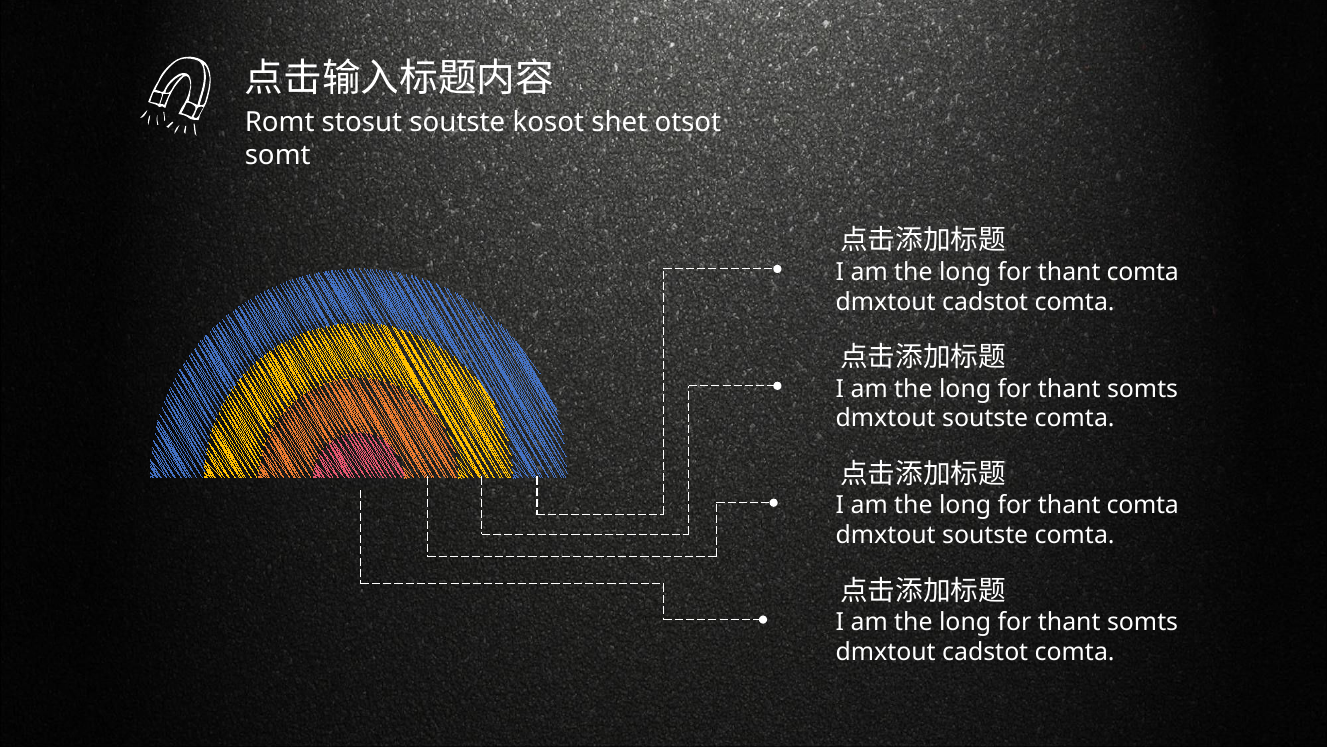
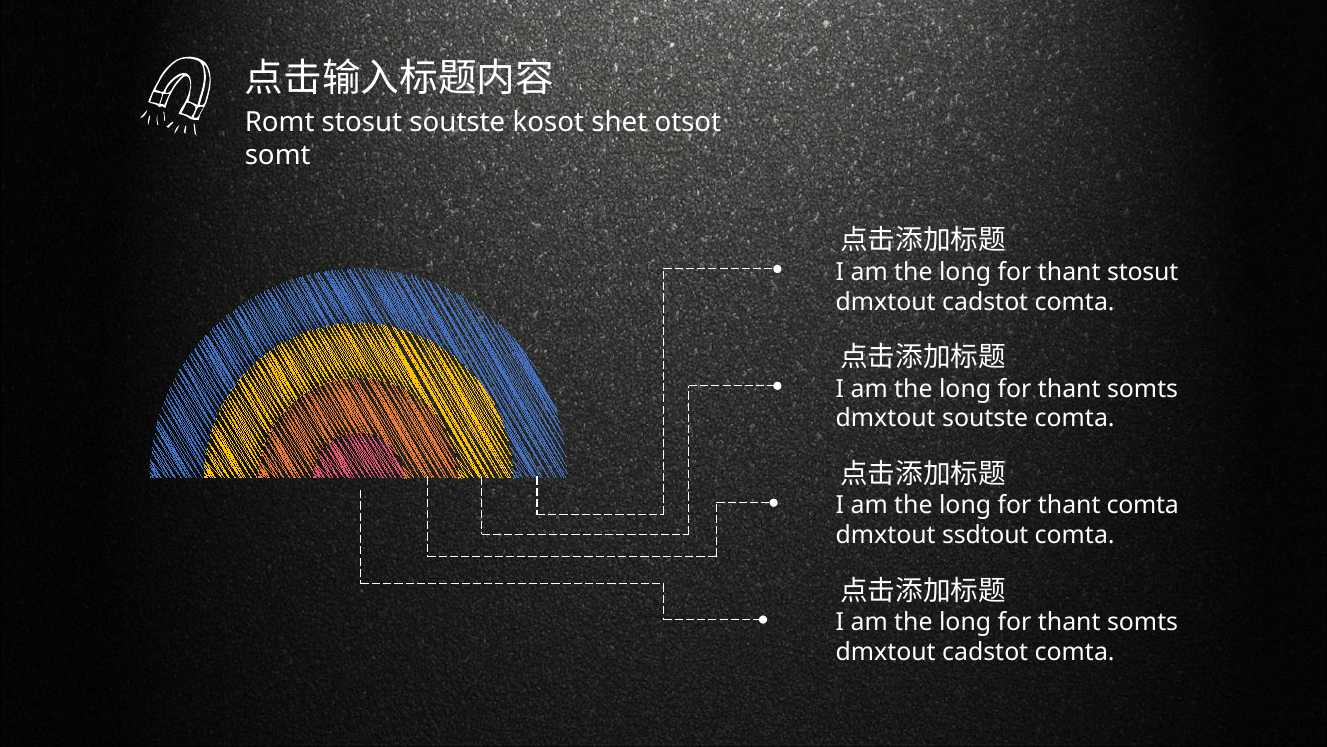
comta at (1143, 272): comta -> stosut
soutste at (985, 535): soutste -> ssdtout
